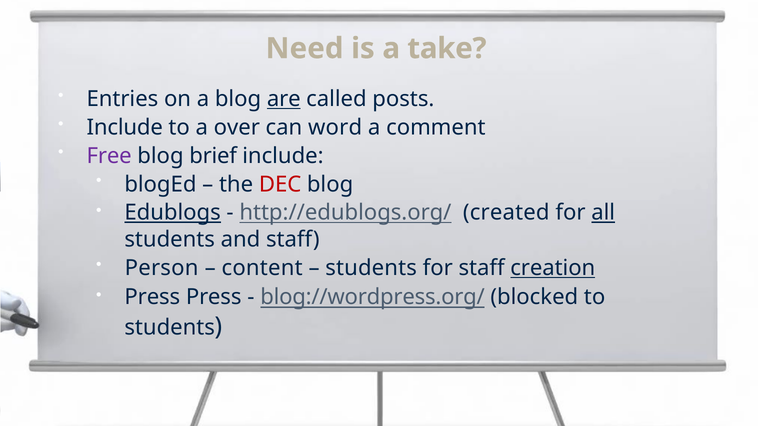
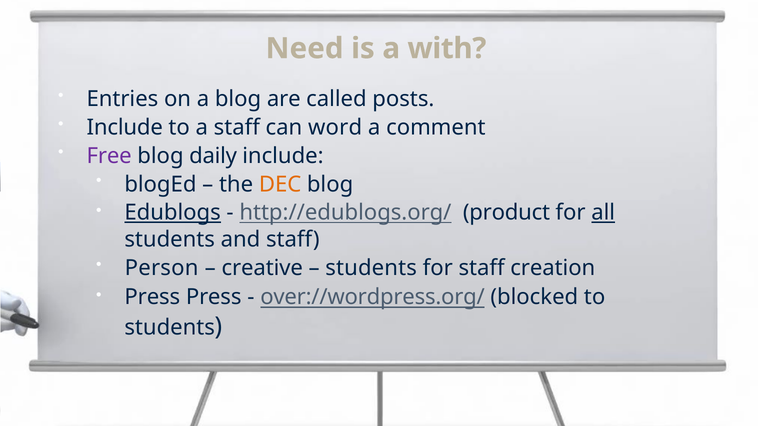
take: take -> with
are underline: present -> none
a over: over -> staff
brief: brief -> daily
DEC colour: red -> orange
created: created -> product
content: content -> creative
creation underline: present -> none
blog://wordpress.org/: blog://wordpress.org/ -> over://wordpress.org/
